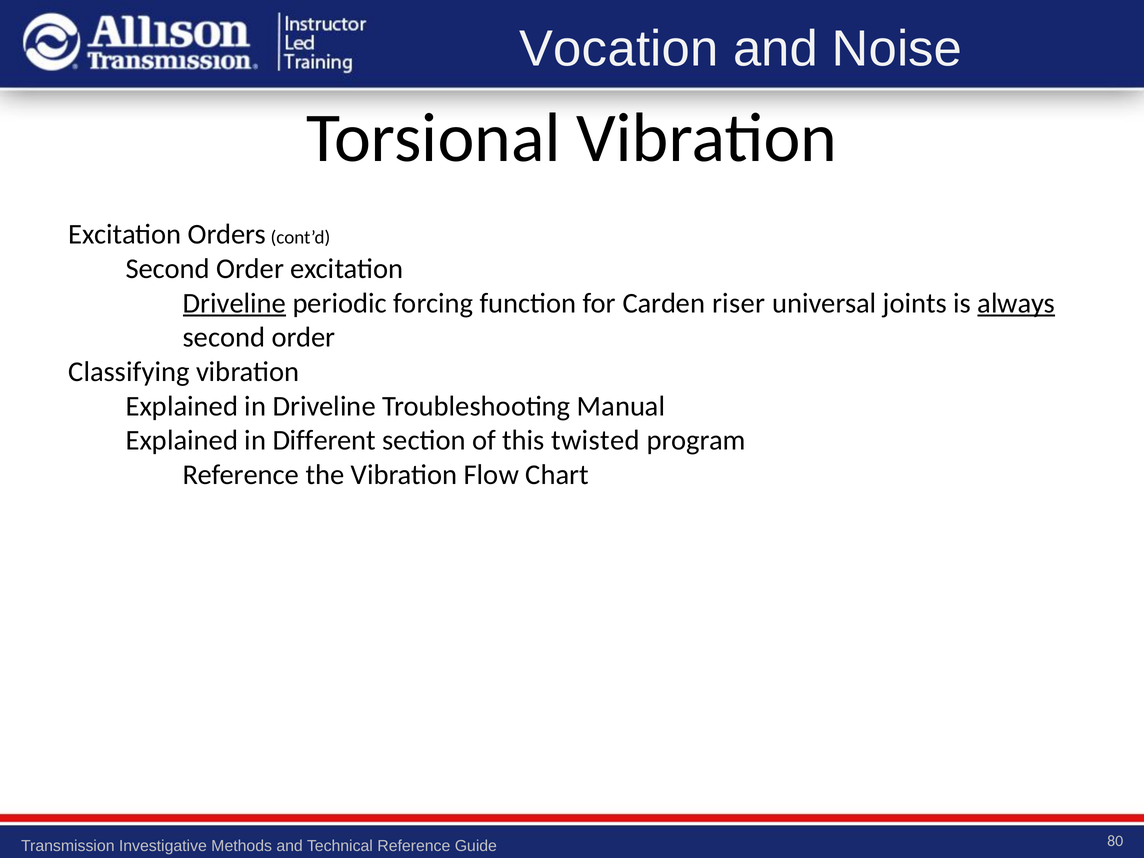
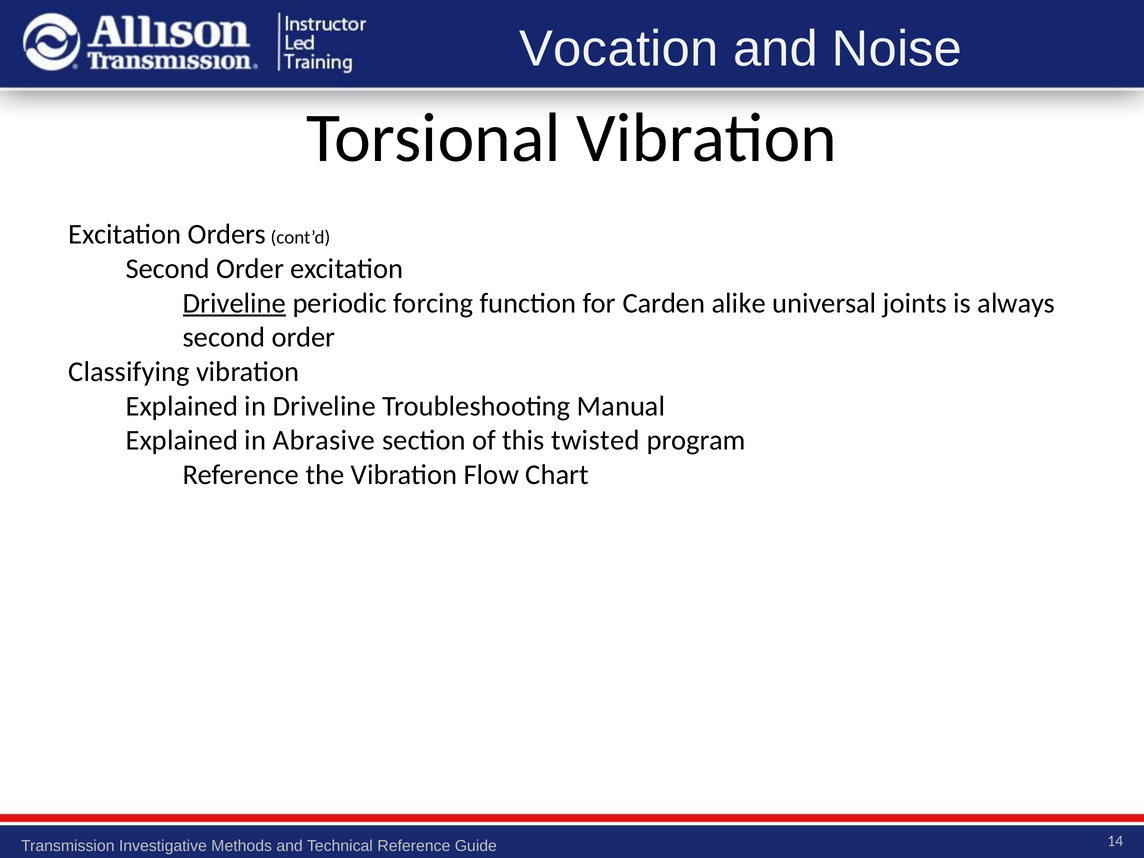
riser: riser -> alike
always underline: present -> none
Different: Different -> Abrasive
80: 80 -> 14
